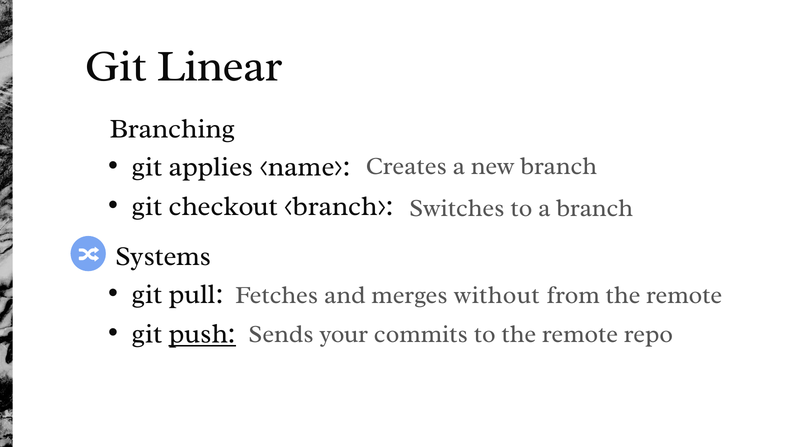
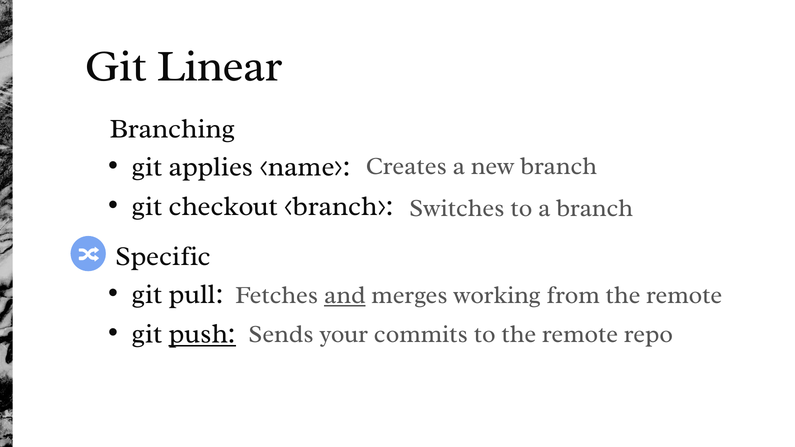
Systems: Systems -> Specific
and underline: none -> present
without: without -> working
